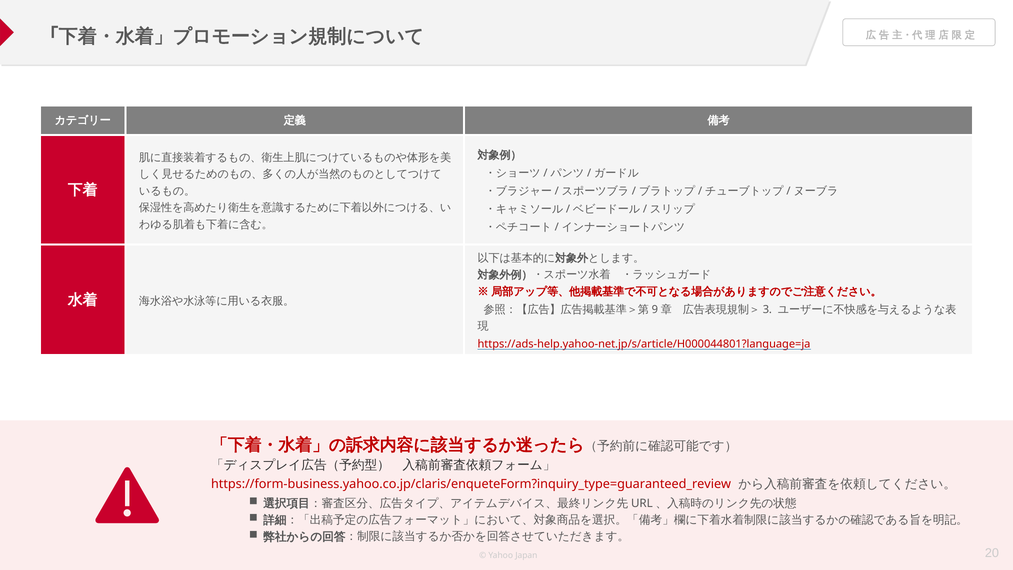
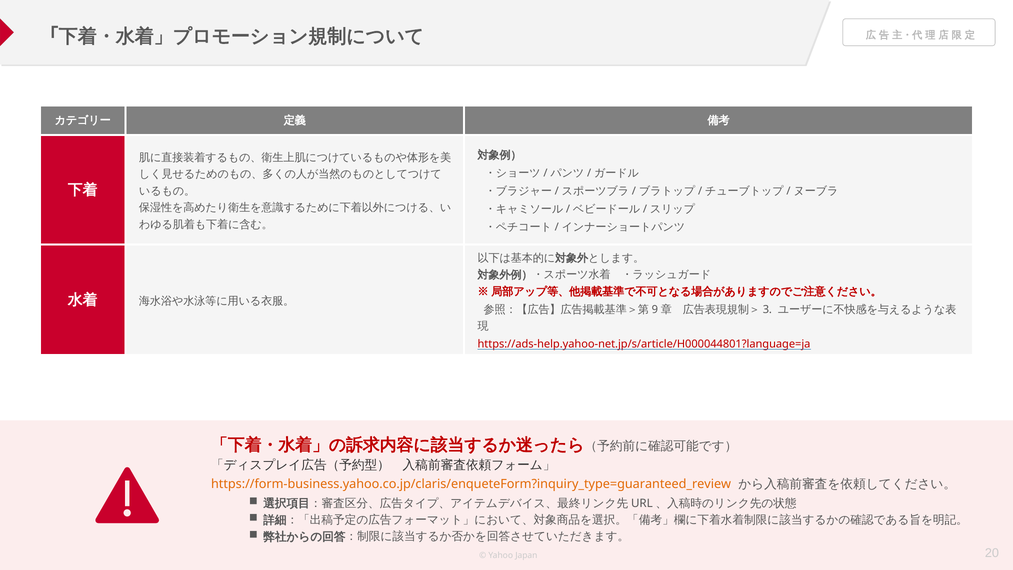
https://form-business.yahoo.co.jp/claris/enqueteForm?inquiry_type=guaranteed_review colour: red -> orange
